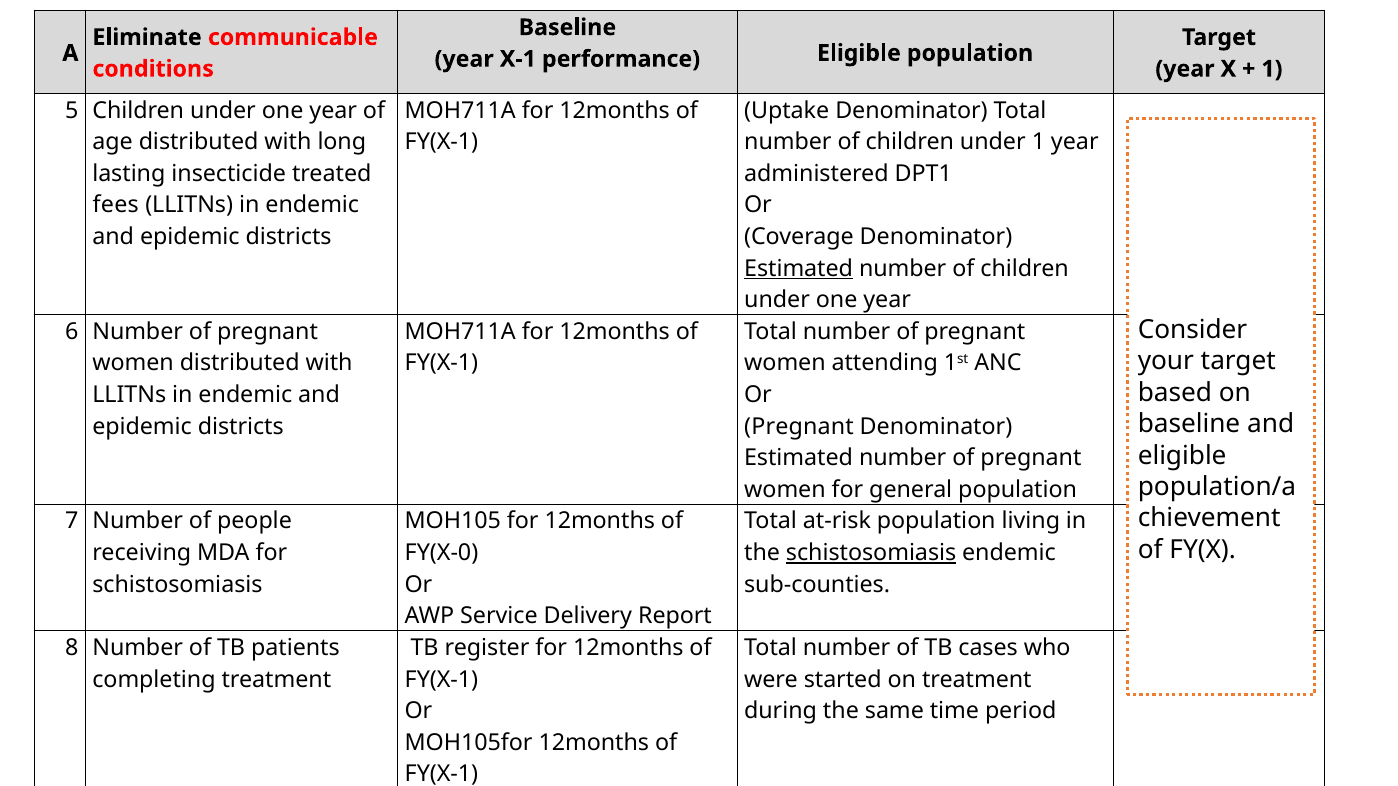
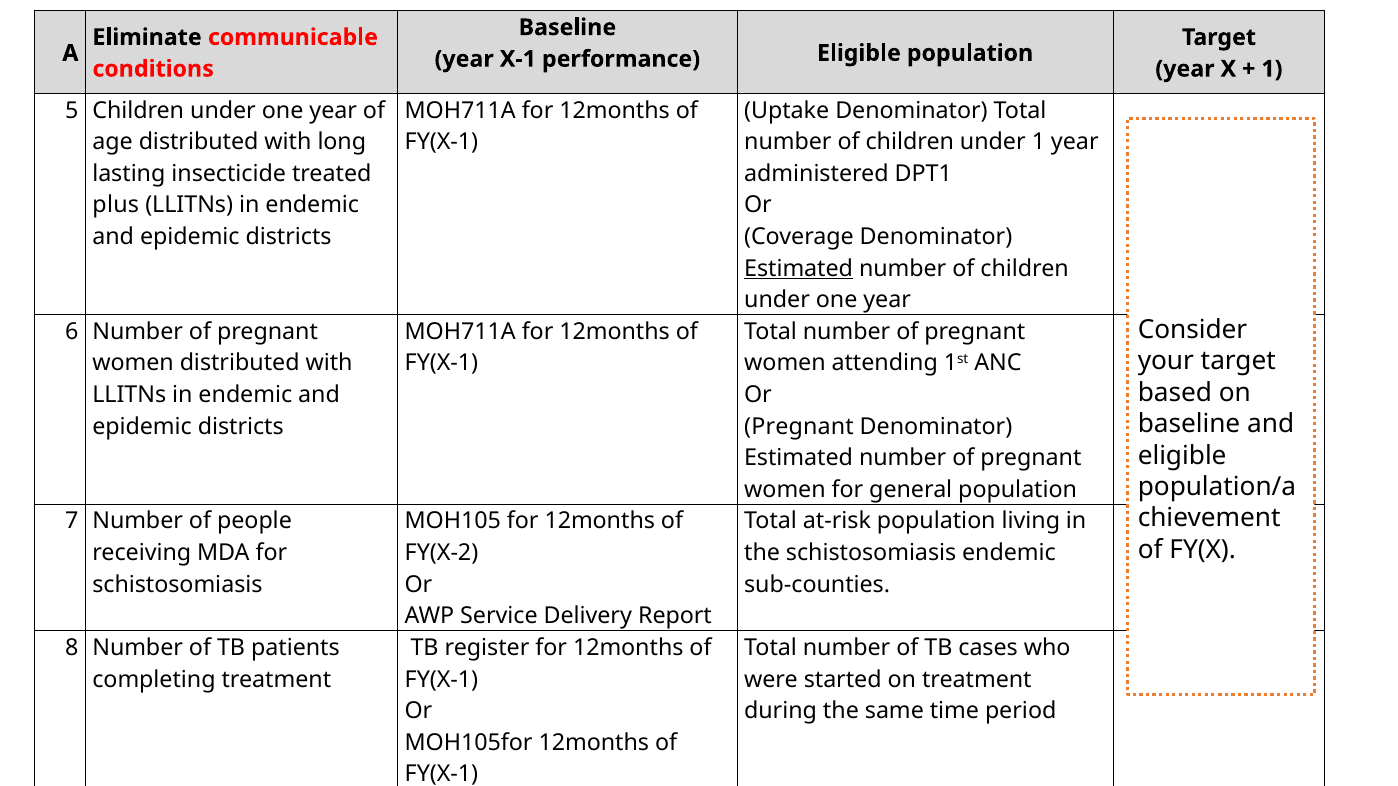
fees: fees -> plus
FY(X-0: FY(X-0 -> FY(X-2
schistosomiasis at (871, 553) underline: present -> none
